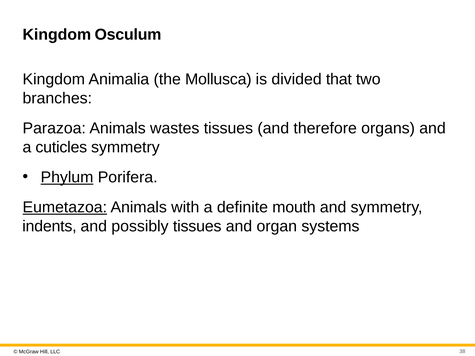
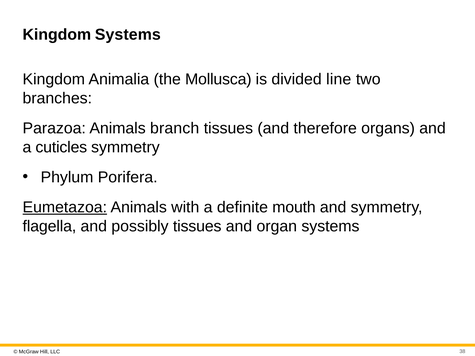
Kingdom Osculum: Osculum -> Systems
that: that -> line
wastes: wastes -> branch
Phylum underline: present -> none
indents: indents -> flagella
